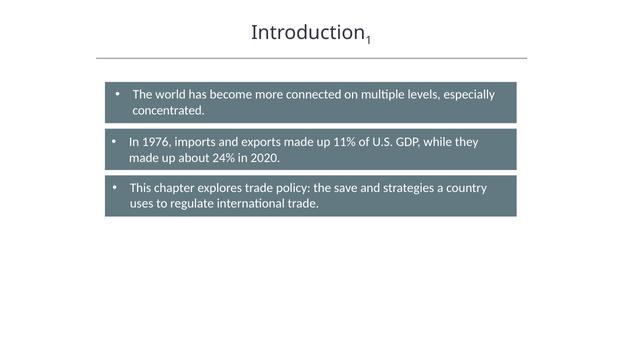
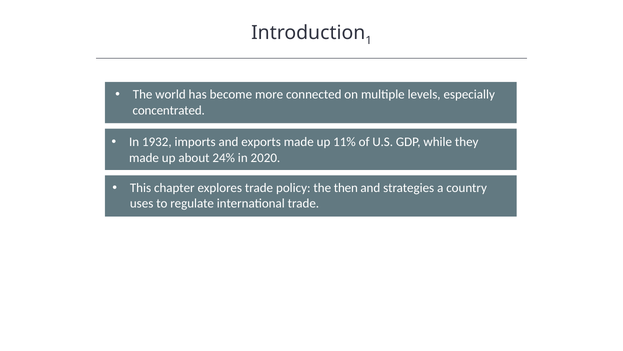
1976: 1976 -> 1932
save: save -> then
